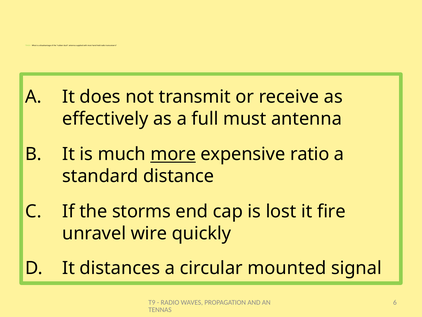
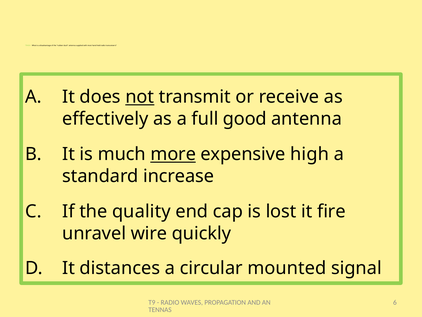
not underline: none -> present
must: must -> good
ratio: ratio -> high
distance: distance -> increase
storms: storms -> quality
